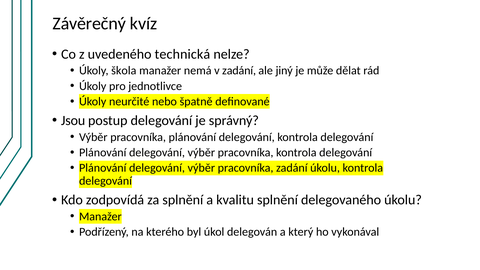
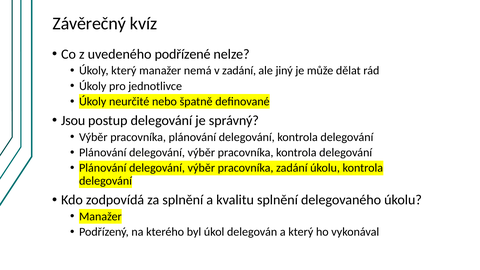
technická: technická -> podřízené
Úkoly škola: škola -> který
